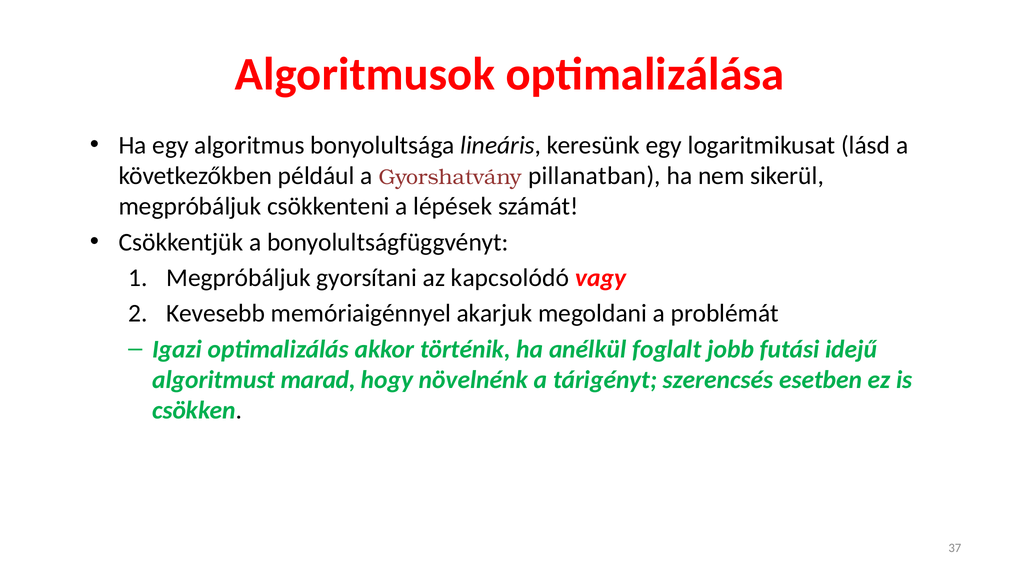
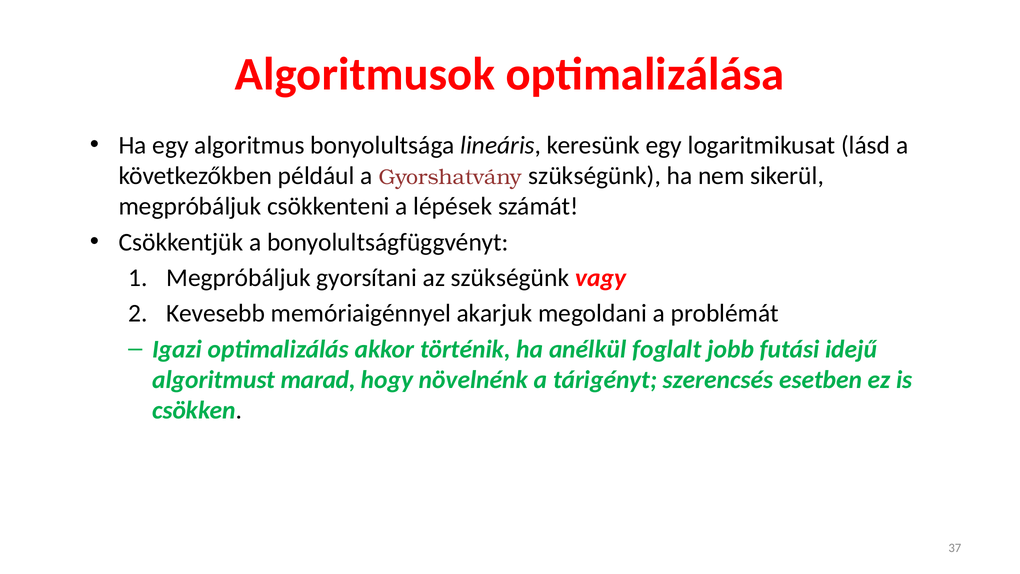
Gyorshatvány pillanatban: pillanatban -> szükségünk
az kapcsolódó: kapcsolódó -> szükségünk
